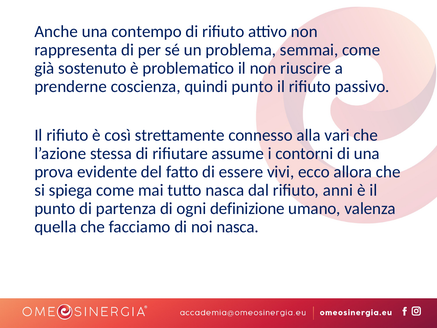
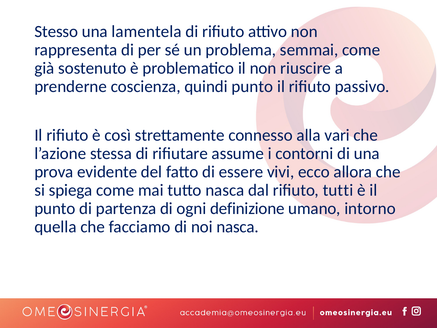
Anche: Anche -> Stesso
contempo: contempo -> lamentela
anni: anni -> tutti
valenza: valenza -> intorno
